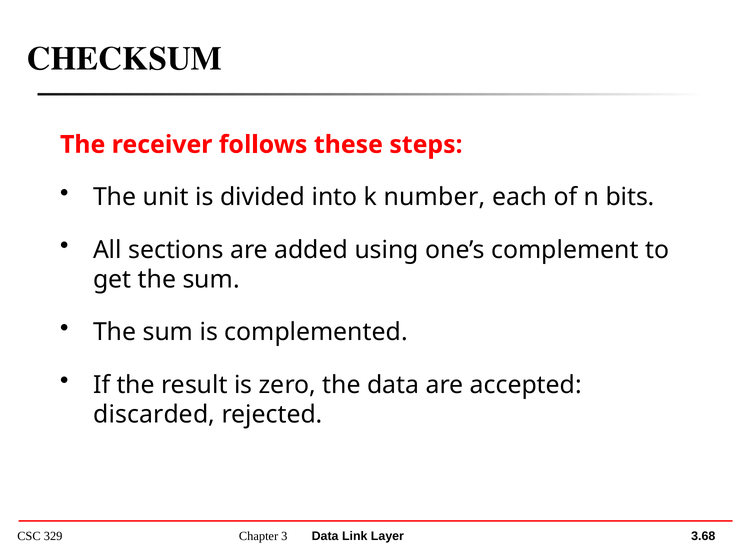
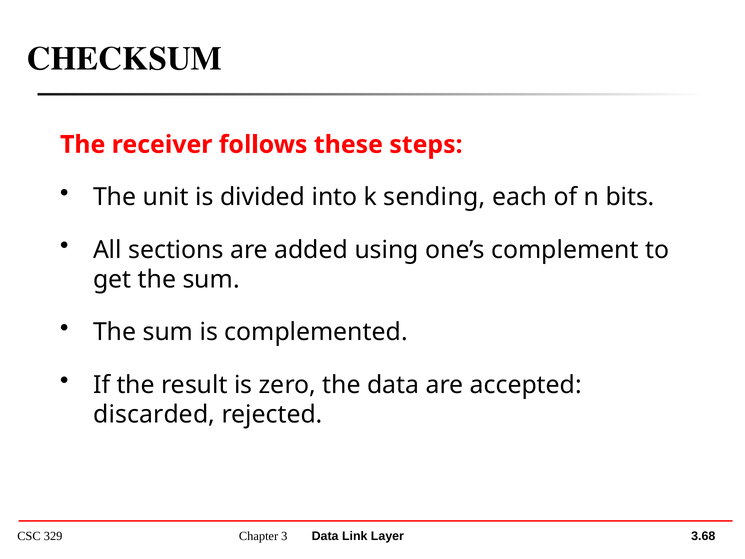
number: number -> sending
